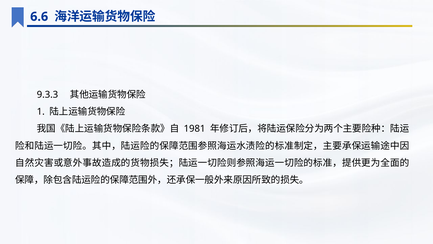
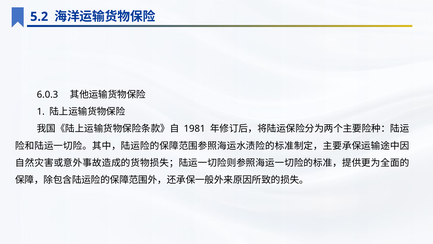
6.6: 6.6 -> 5.2
9.3.3: 9.3.3 -> 6.0.3
